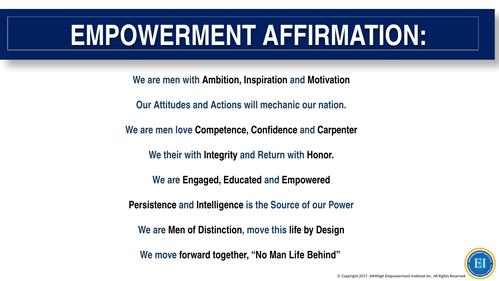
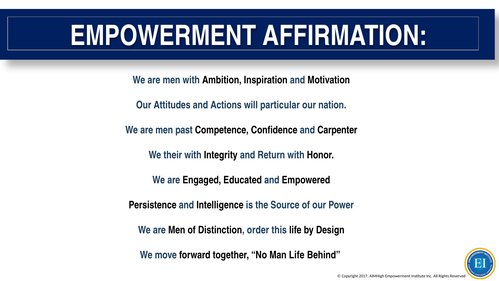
mechanic: mechanic -> particular
love: love -> past
Distinction move: move -> order
